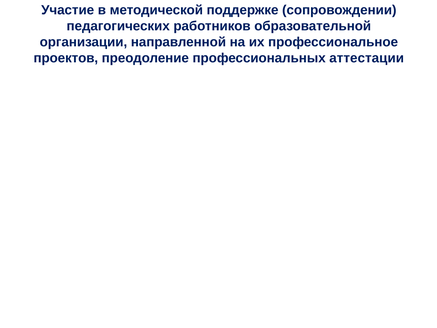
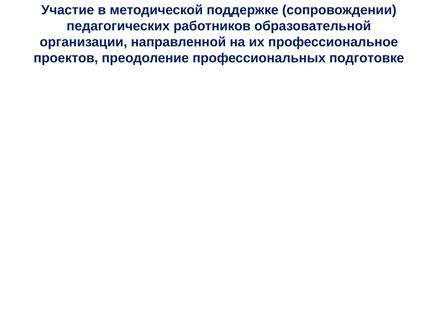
аттестации: аттестации -> подготовке
